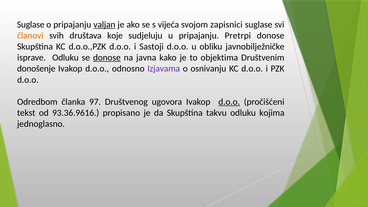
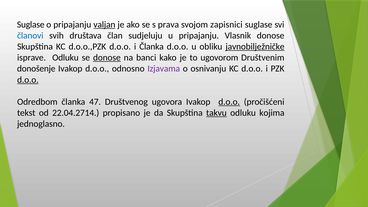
vijeća: vijeća -> prava
članovi colour: orange -> blue
koje: koje -> član
Pretrpi: Pretrpi -> Vlasnik
i Sastoji: Sastoji -> Članka
javnobilježničke underline: none -> present
javna: javna -> banci
objektima: objektima -> ugovorom
d.o.o at (28, 80) underline: none -> present
97: 97 -> 47
93.36.9616: 93.36.9616 -> 22.04.2714
takvu underline: none -> present
